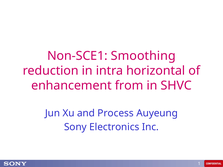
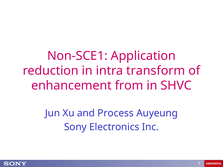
Smoothing: Smoothing -> Application
horizontal: horizontal -> transform
